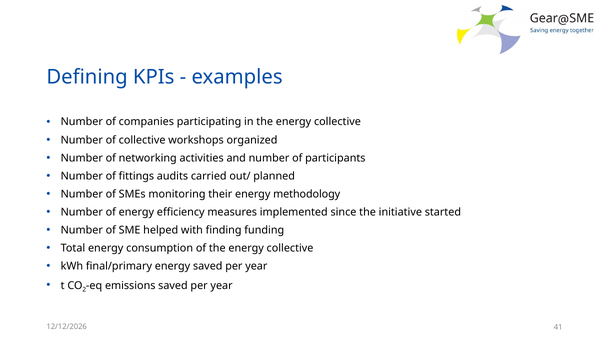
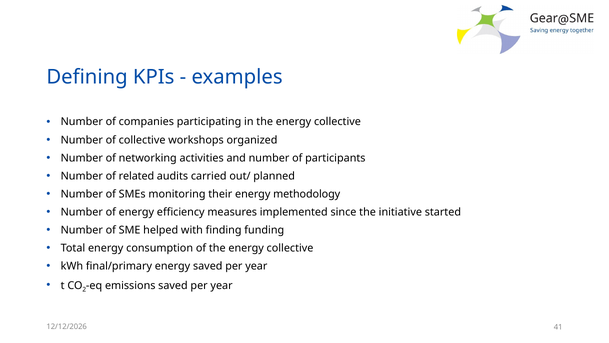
fittings: fittings -> related
